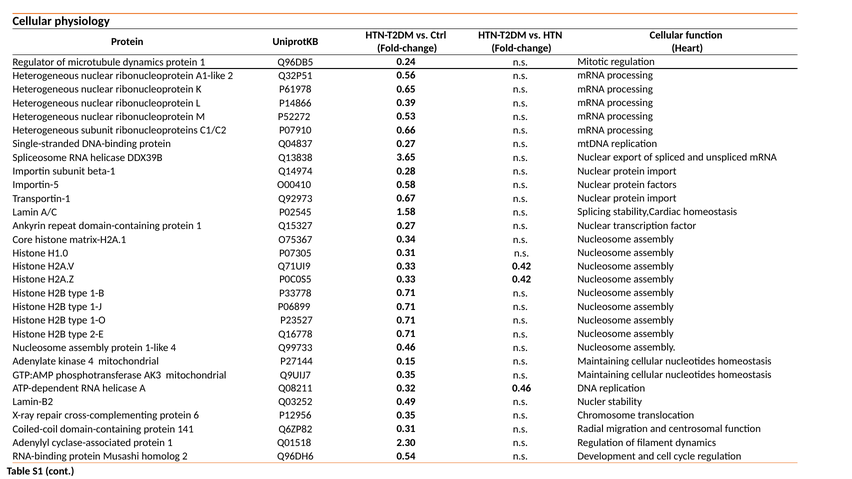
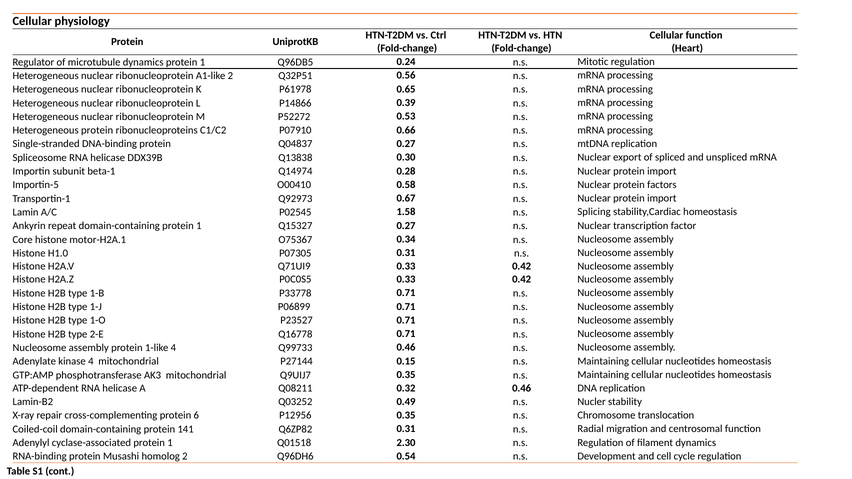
Heterogeneous subunit: subunit -> protein
3.65: 3.65 -> 0.30
matrix-H2A.1: matrix-H2A.1 -> motor-H2A.1
